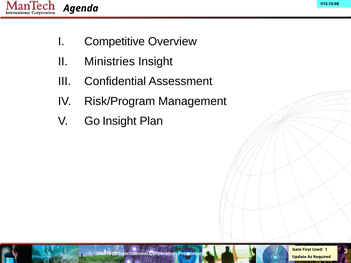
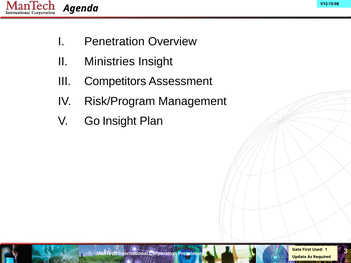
Competitive: Competitive -> Penetration
Confidential: Confidential -> Competitors
